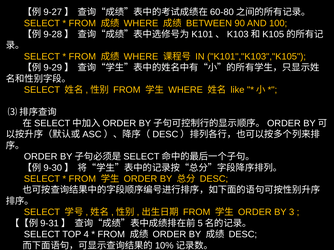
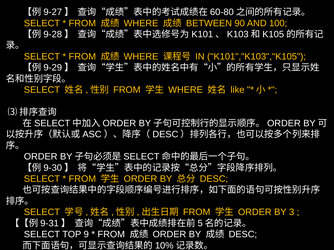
4: 4 -> 9
